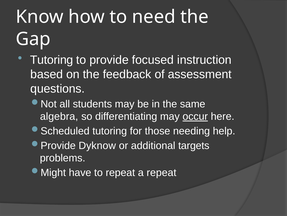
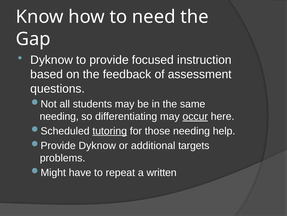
Tutoring at (52, 60): Tutoring -> Dyknow
algebra at (59, 116): algebra -> needing
tutoring at (110, 131) underline: none -> present
a repeat: repeat -> written
